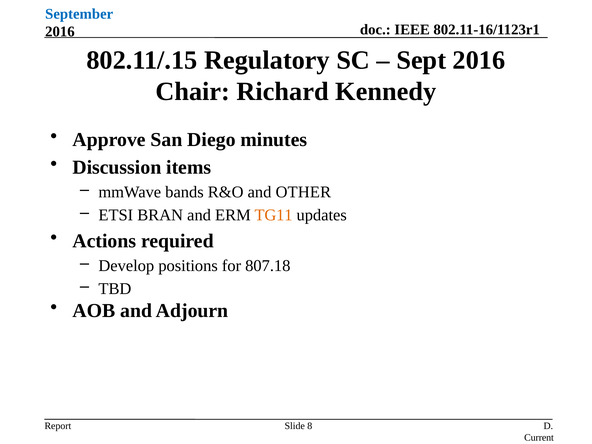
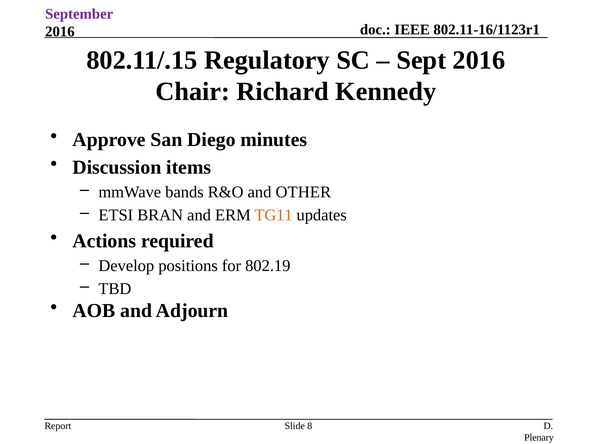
September colour: blue -> purple
807.18: 807.18 -> 802.19
Current: Current -> Plenary
